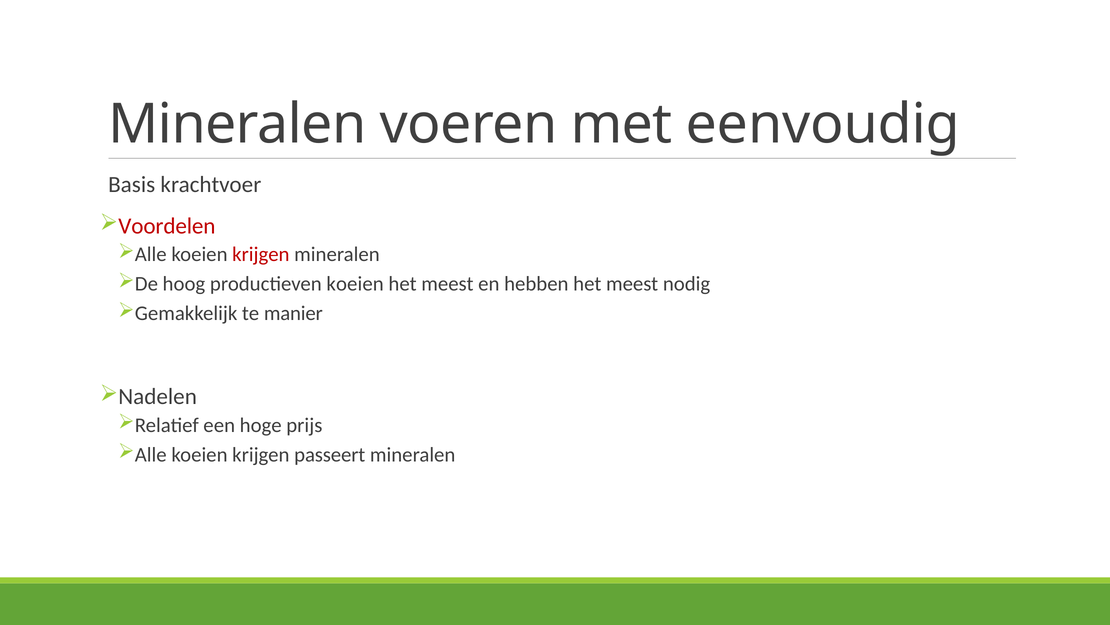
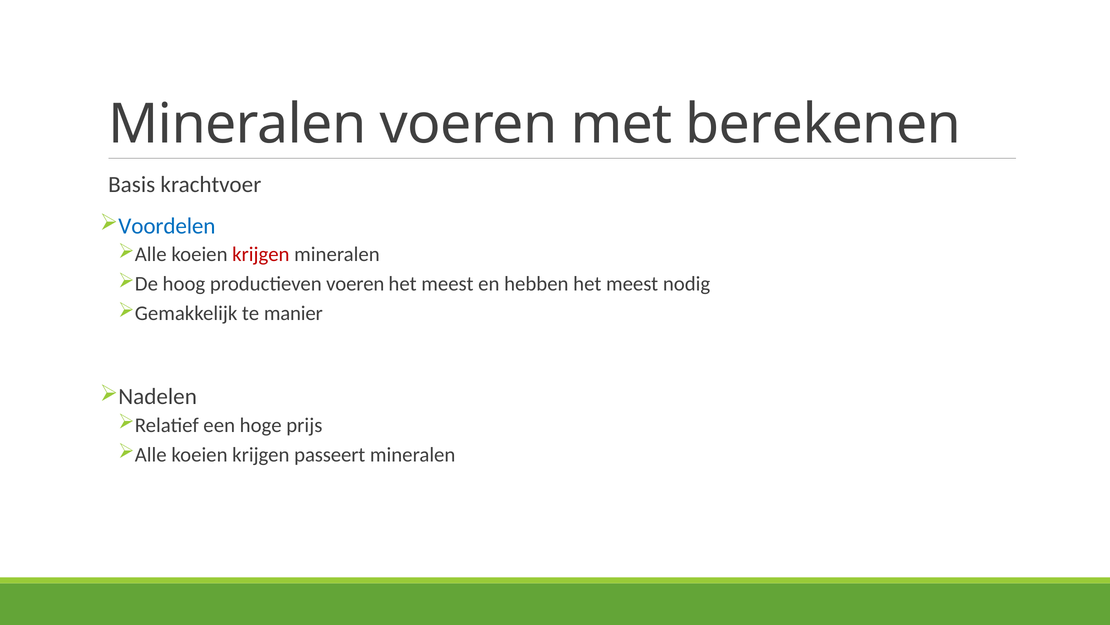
eenvoudig: eenvoudig -> berekenen
Voordelen colour: red -> blue
productieven koeien: koeien -> voeren
